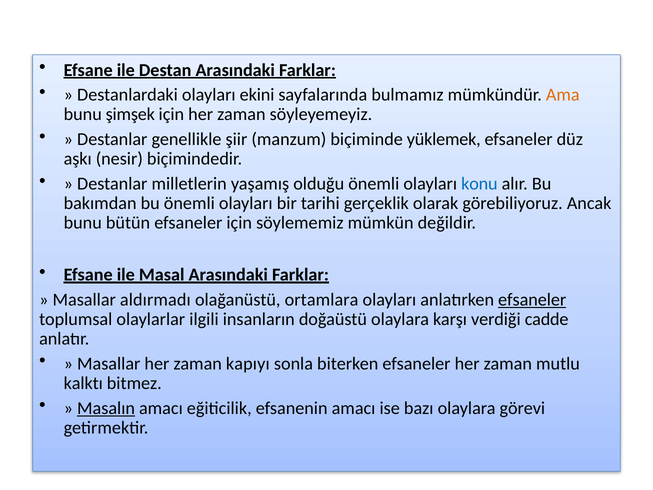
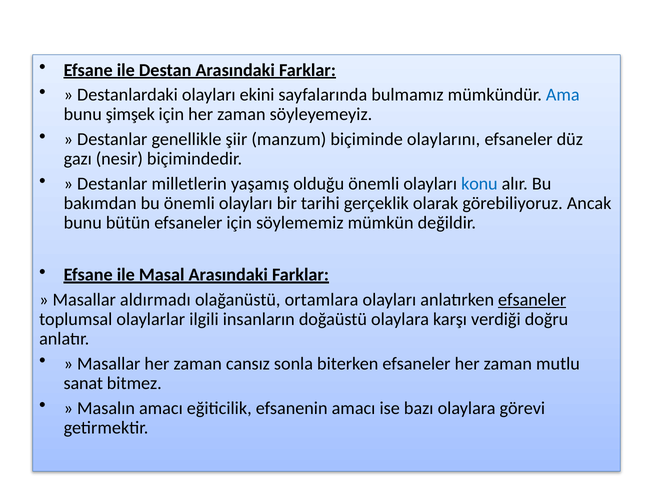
Ama colour: orange -> blue
yüklemek: yüklemek -> olaylarını
aşkı: aşkı -> gazı
cadde: cadde -> doğru
kapıyı: kapıyı -> cansız
kalktı: kalktı -> sanat
Masalın underline: present -> none
